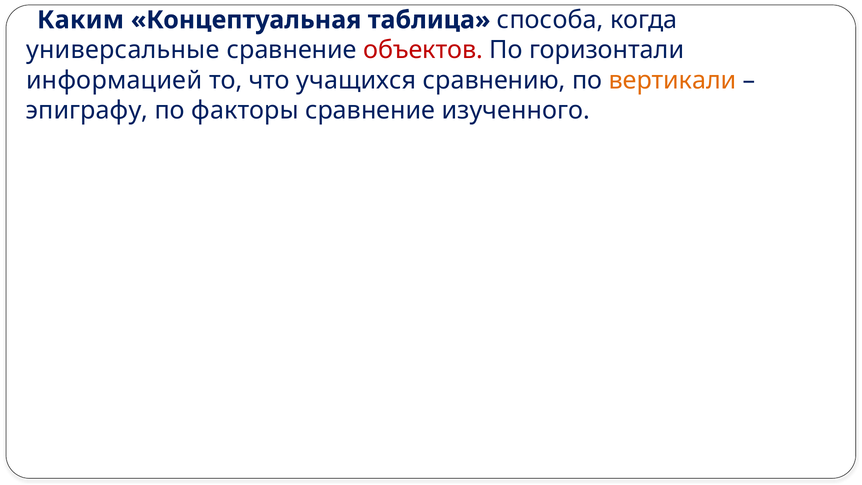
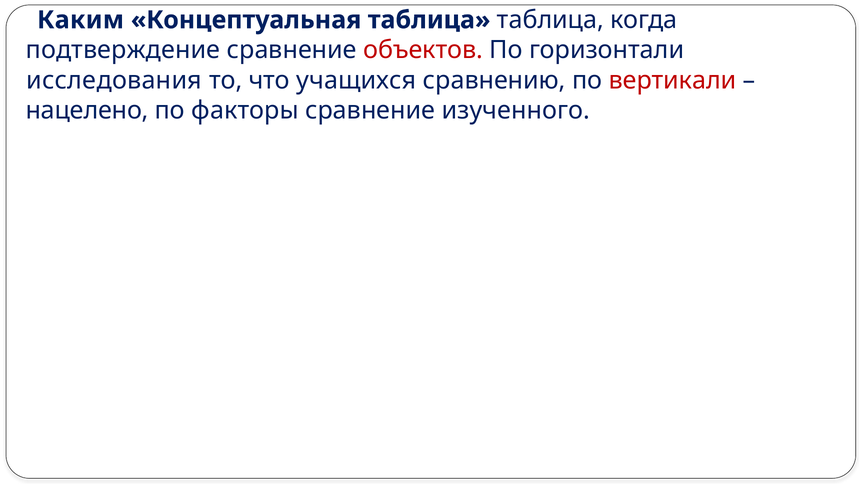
таблица способа: способа -> таблица
универсальные: универсальные -> подтверждение
информацией: информацией -> исследования
вертикали colour: orange -> red
эпиграфу: эпиграфу -> нацелено
